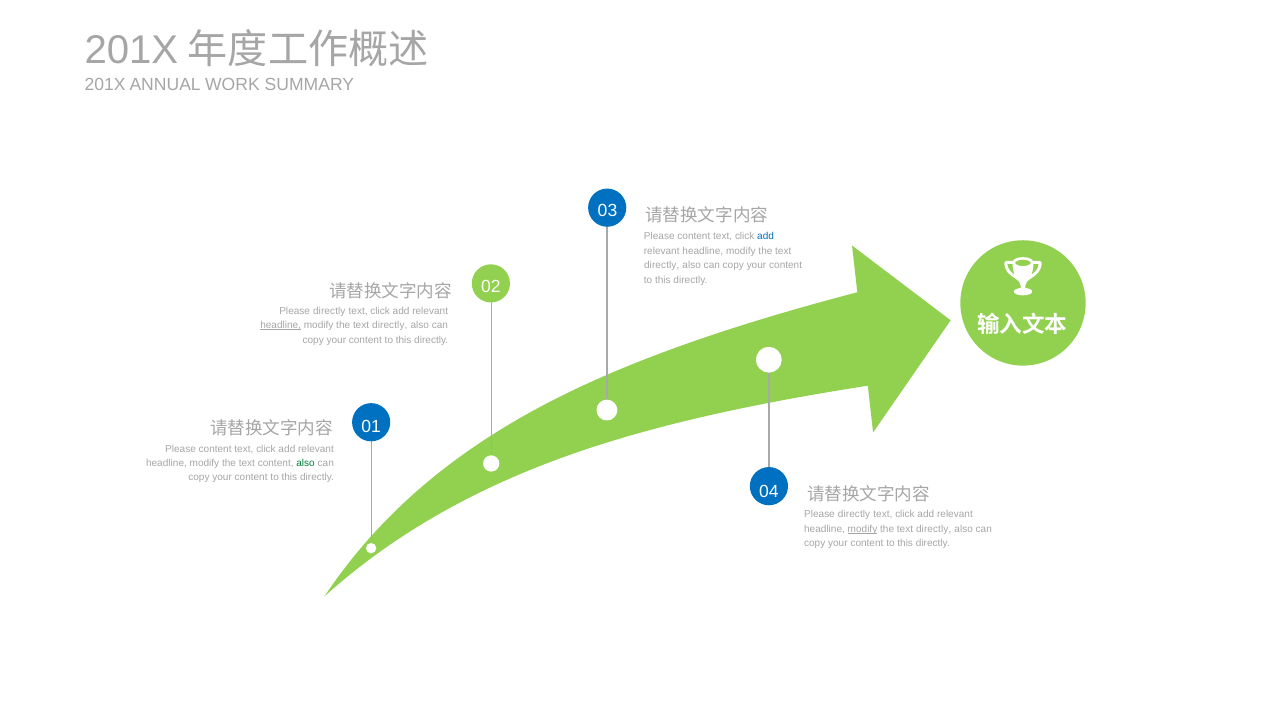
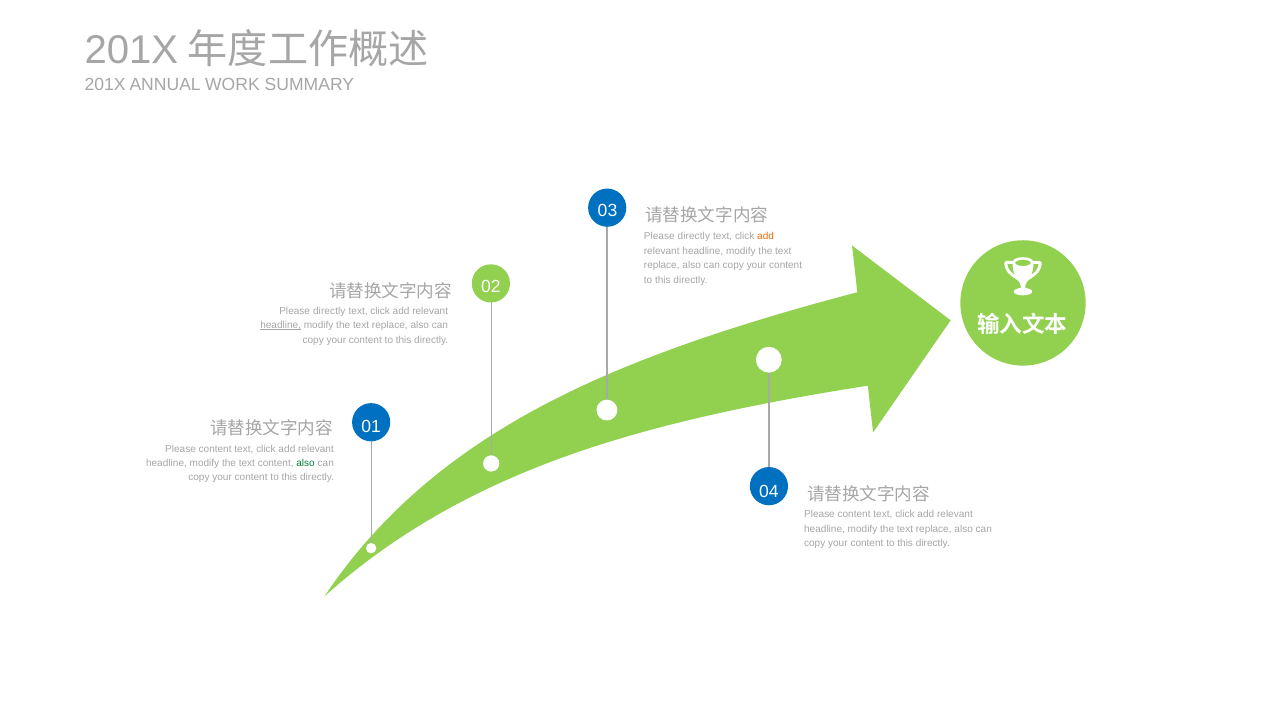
content at (694, 237): content -> directly
add at (766, 237) colour: blue -> orange
directly at (662, 265): directly -> replace
directly at (390, 325): directly -> replace
directly at (854, 514): directly -> content
modify at (863, 529) underline: present -> none
directly at (934, 529): directly -> replace
